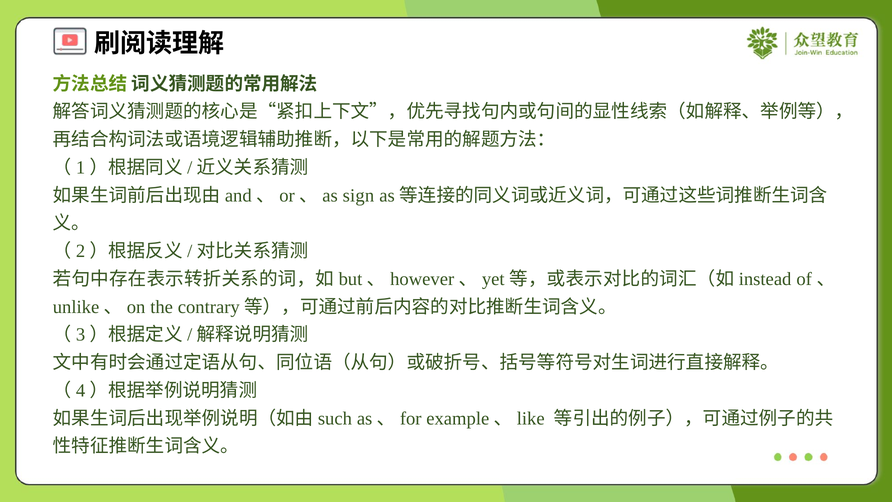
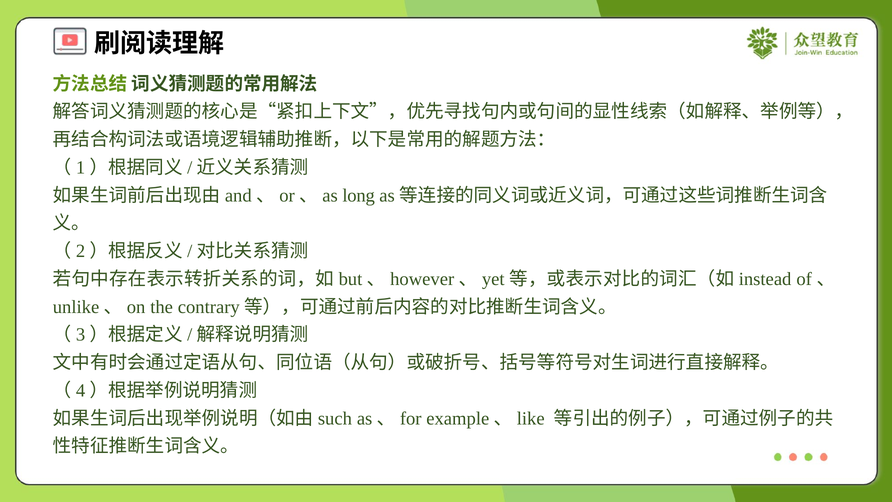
sign: sign -> long
